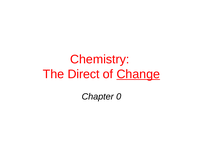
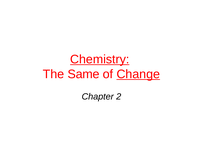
Chemistry underline: none -> present
Direct: Direct -> Same
0: 0 -> 2
